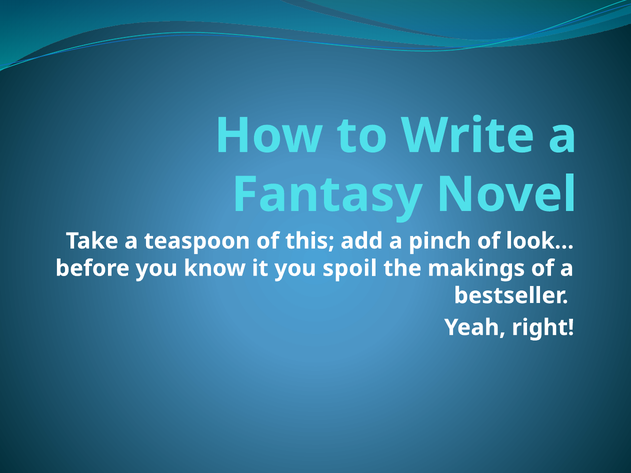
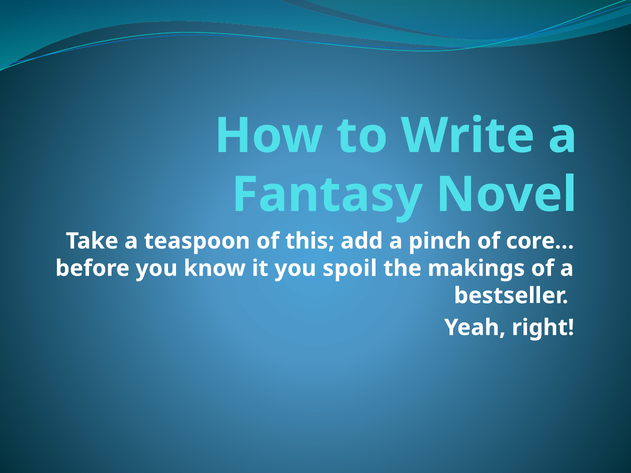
look…: look… -> core…
